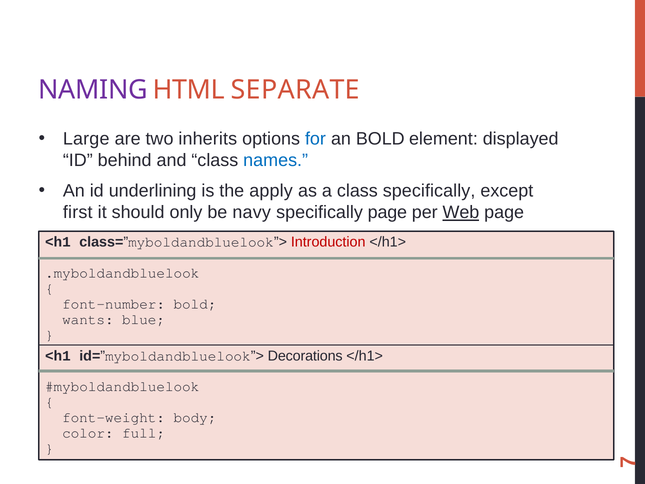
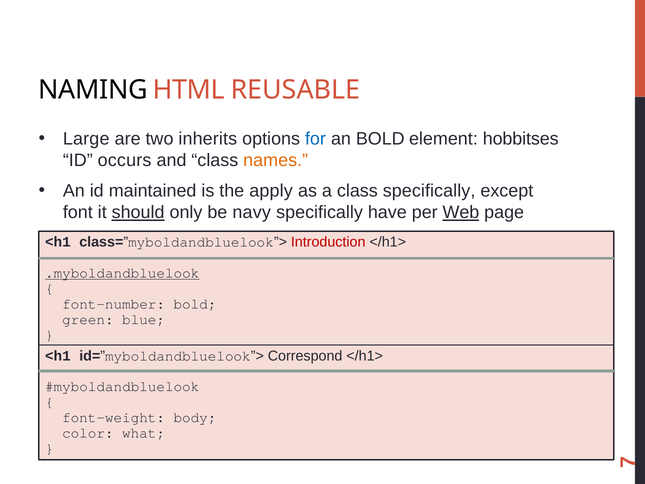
NAMING colour: purple -> black
SEPARATE: SEPARATE -> REUSABLE
displayed: displayed -> hobbitses
behind: behind -> occurs
names colour: blue -> orange
underlining: underlining -> maintained
first: first -> font
should underline: none -> present
specifically page: page -> have
.myboldandbluelook underline: none -> present
wants: wants -> green
Decorations: Decorations -> Correspond
full: full -> what
